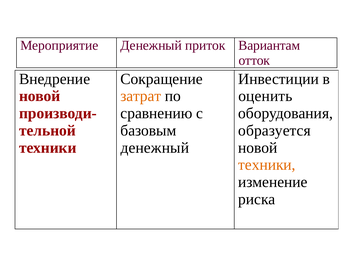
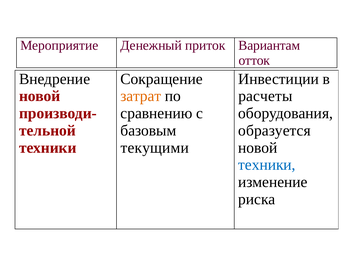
оценить: оценить -> расчеты
денежный at (155, 148): денежный -> текущими
техники at (267, 165) colour: orange -> blue
